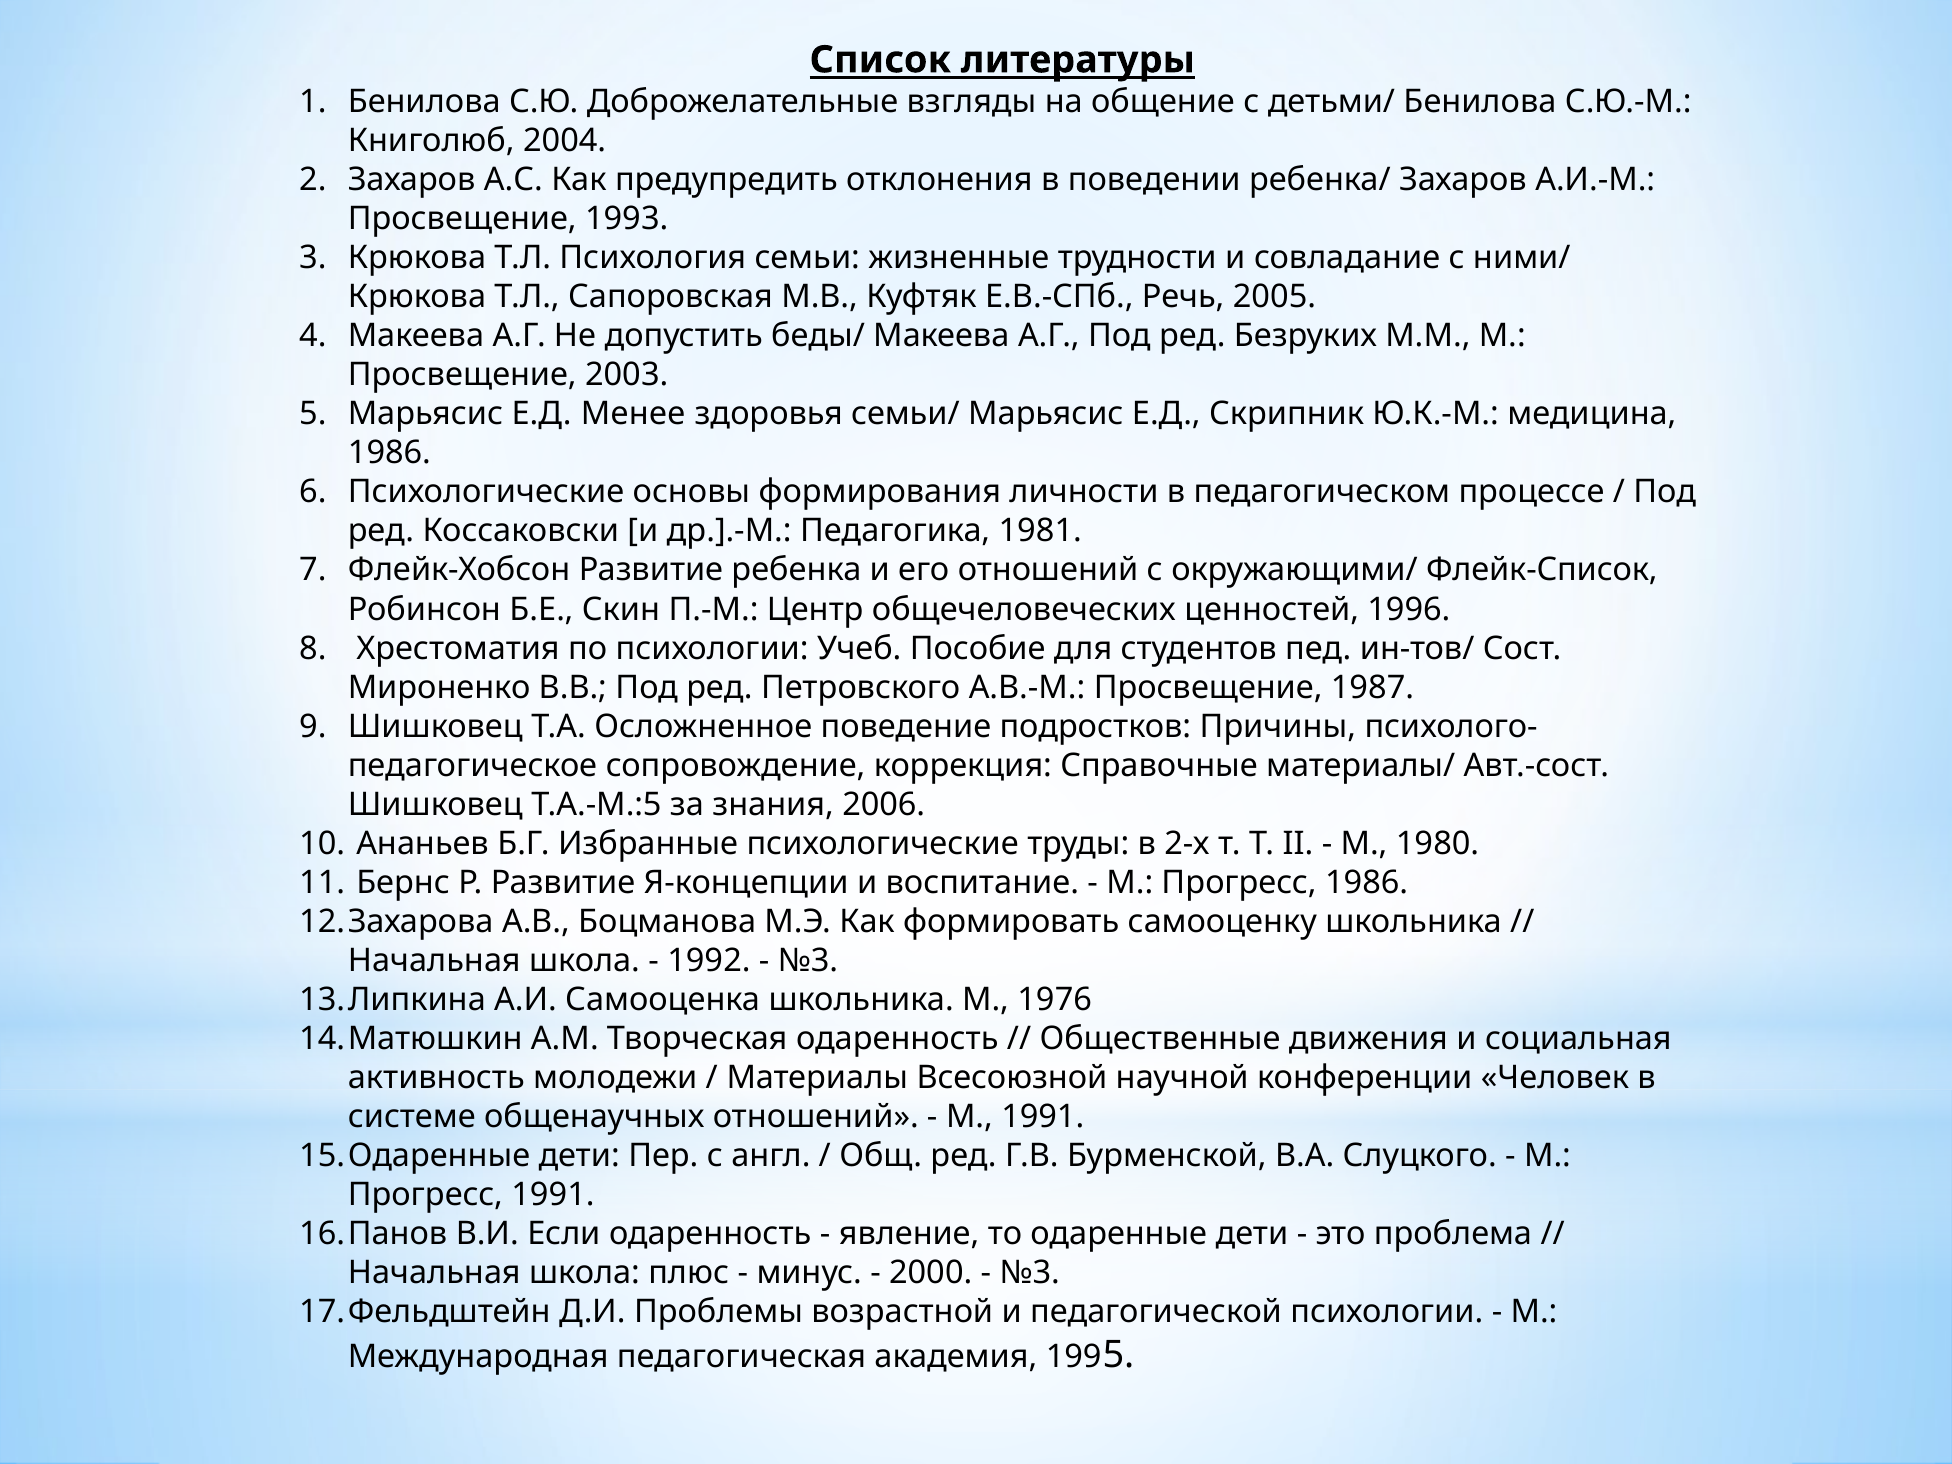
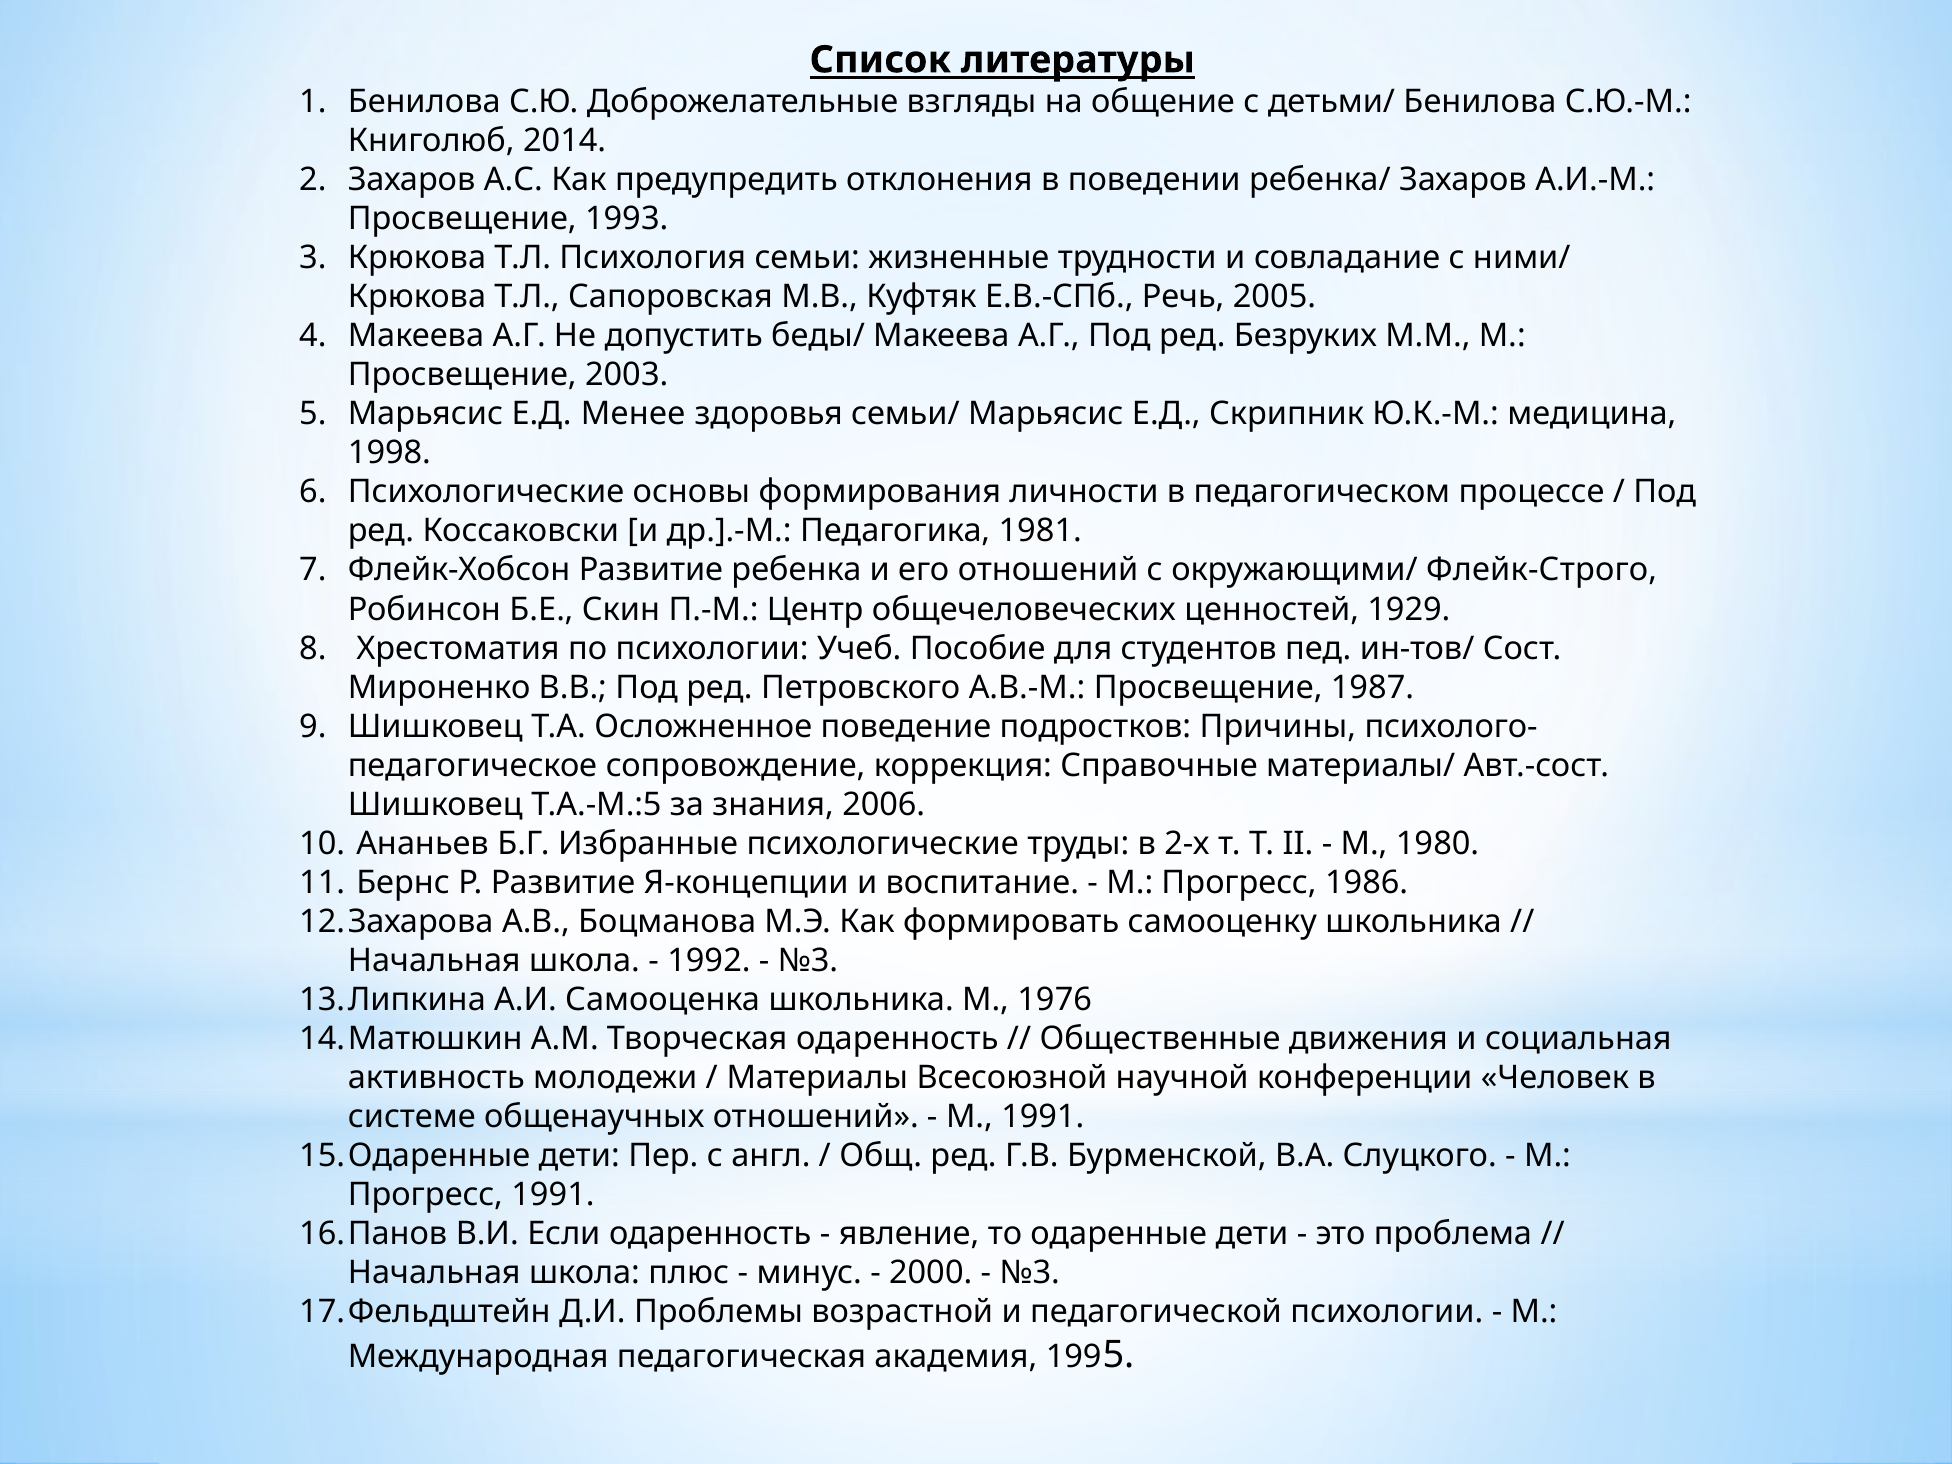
2004: 2004 -> 2014
1986 at (389, 453): 1986 -> 1998
Флейк-Список: Флейк-Список -> Флейк-Строго
1996: 1996 -> 1929
